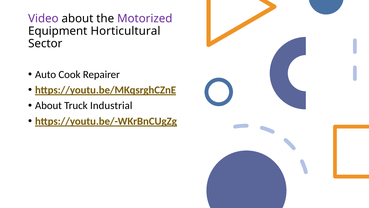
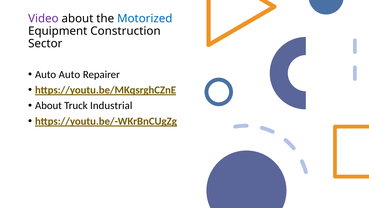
Motorized colour: purple -> blue
Horticultural: Horticultural -> Construction
Auto Cook: Cook -> Auto
